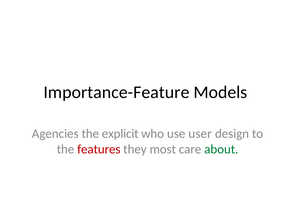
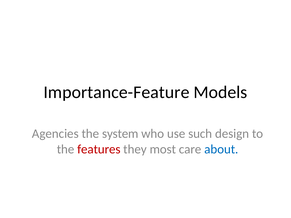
explicit: explicit -> system
user: user -> such
about colour: green -> blue
